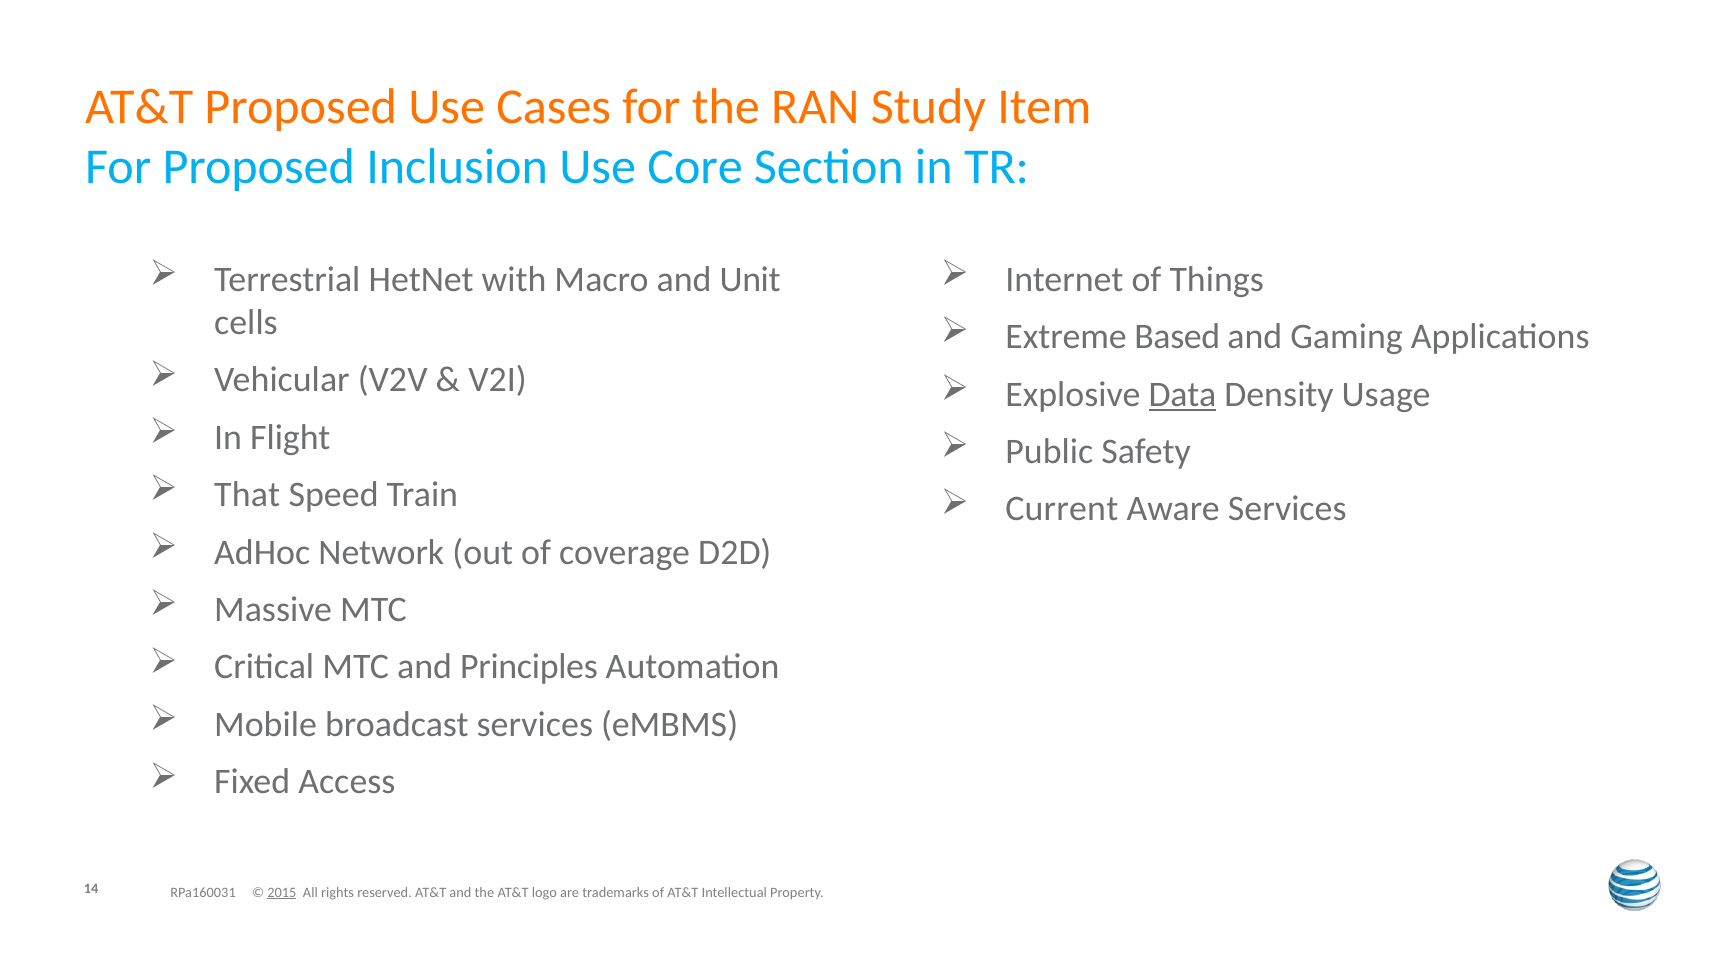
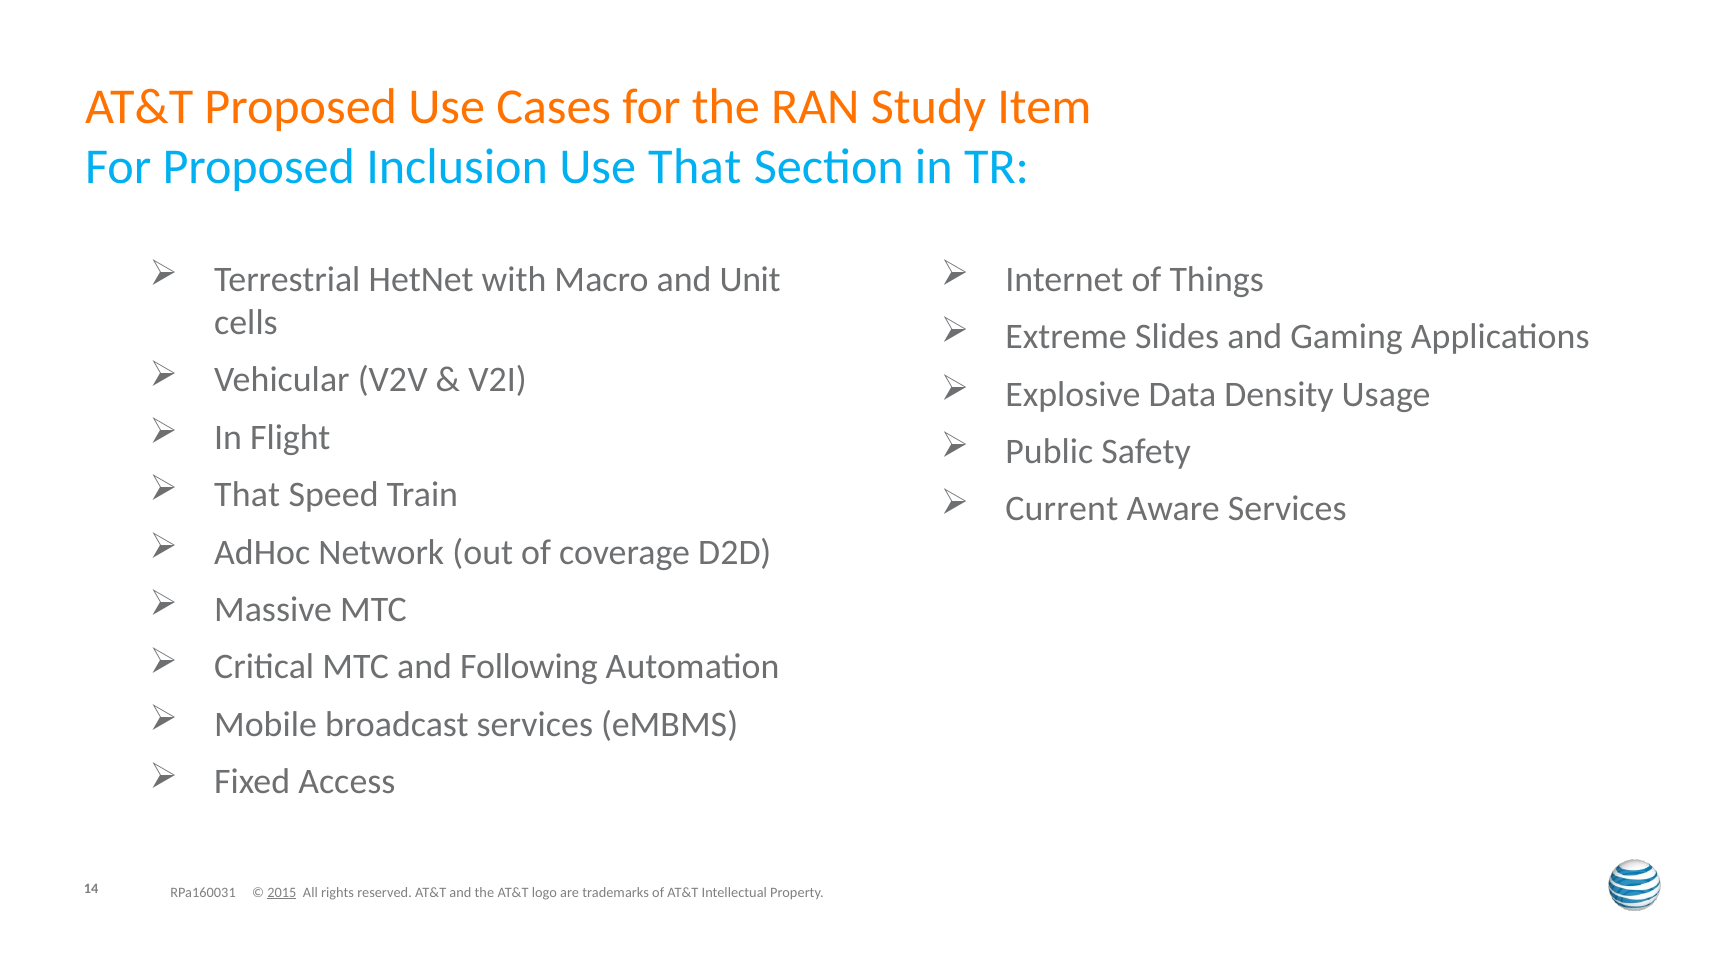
Use Core: Core -> That
Based: Based -> Slides
Data underline: present -> none
Principles: Principles -> Following
